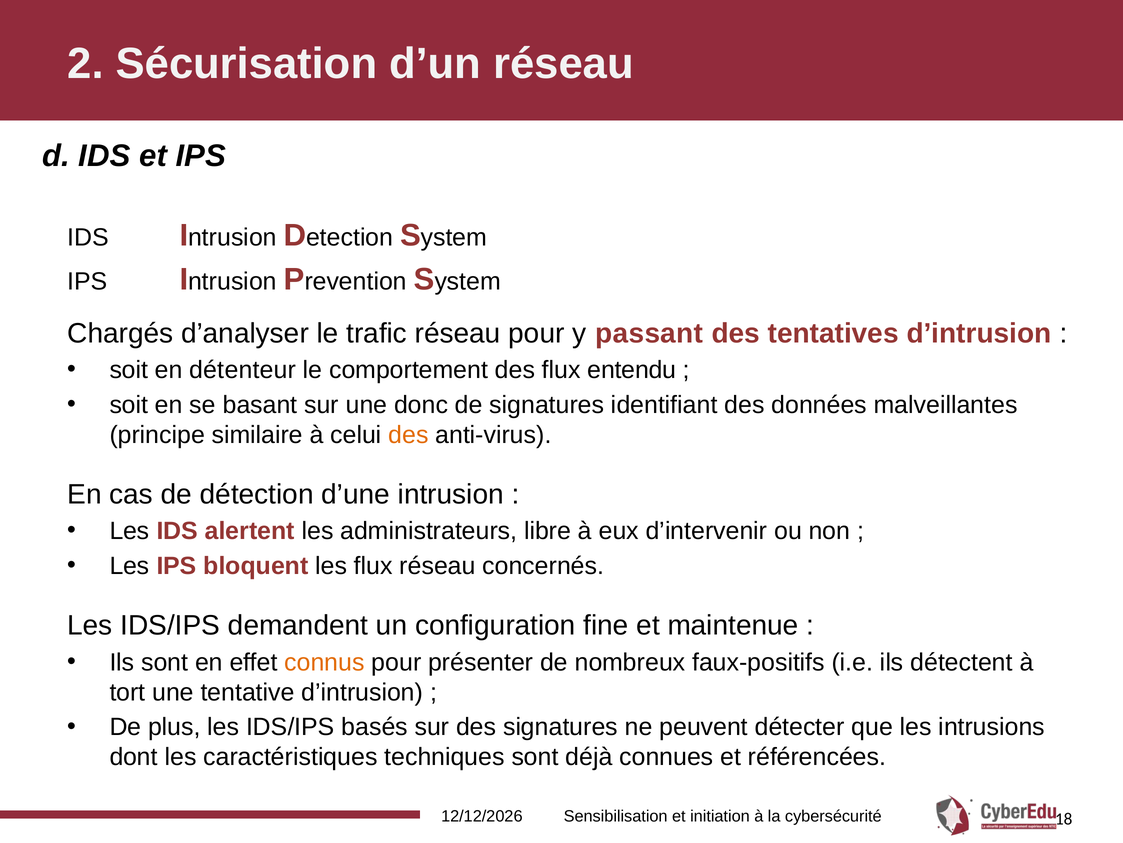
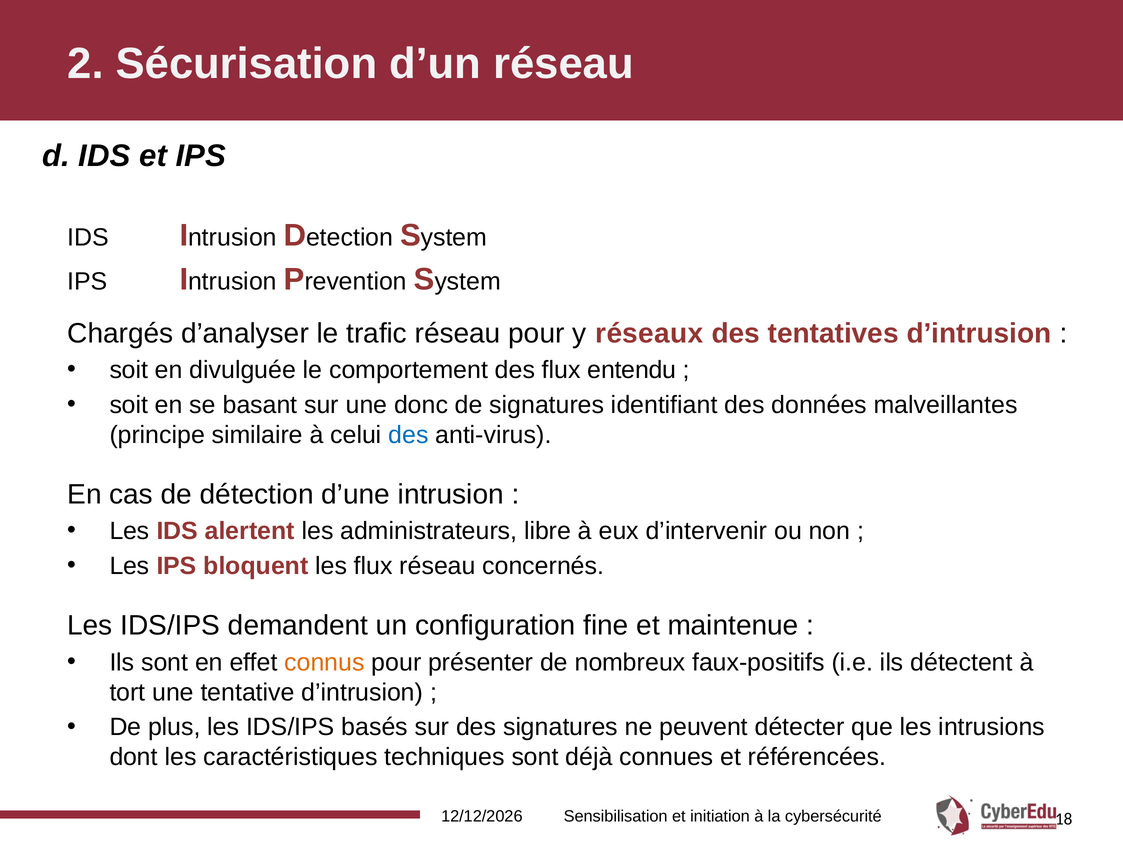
passant: passant -> réseaux
détenteur: détenteur -> divulguée
des at (409, 435) colour: orange -> blue
